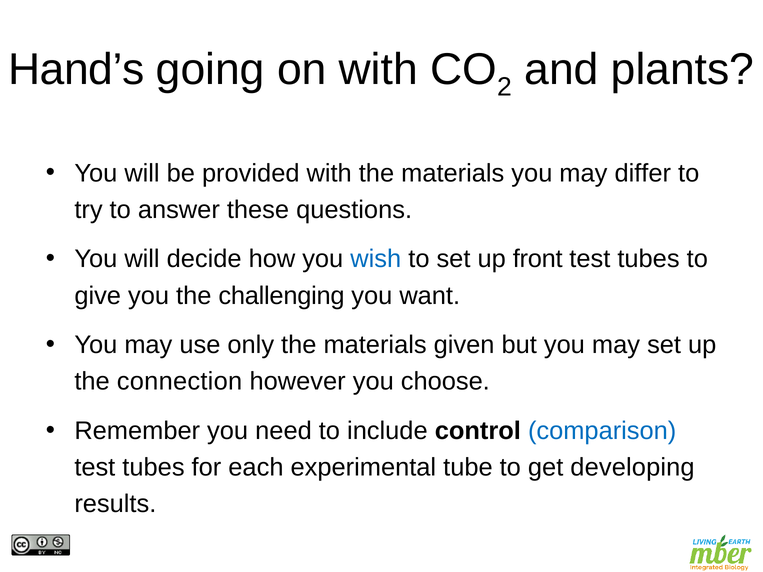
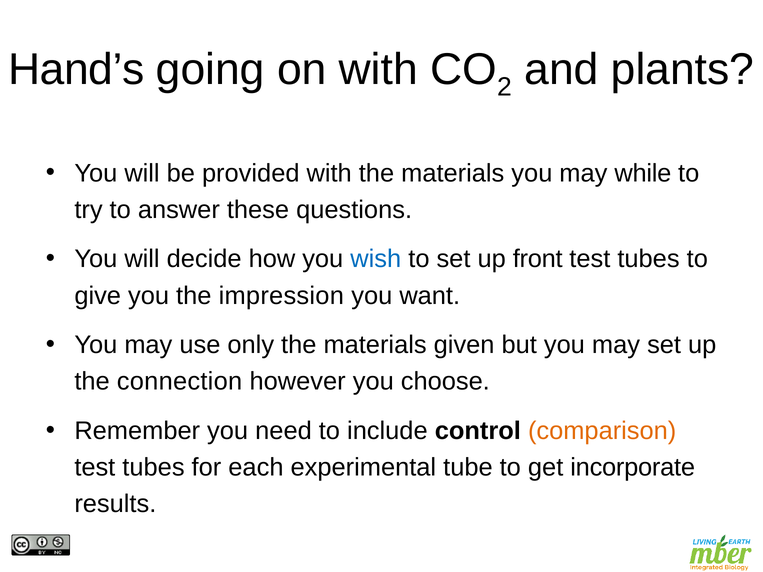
differ: differ -> while
challenging: challenging -> impression
comparison colour: blue -> orange
developing: developing -> incorporate
